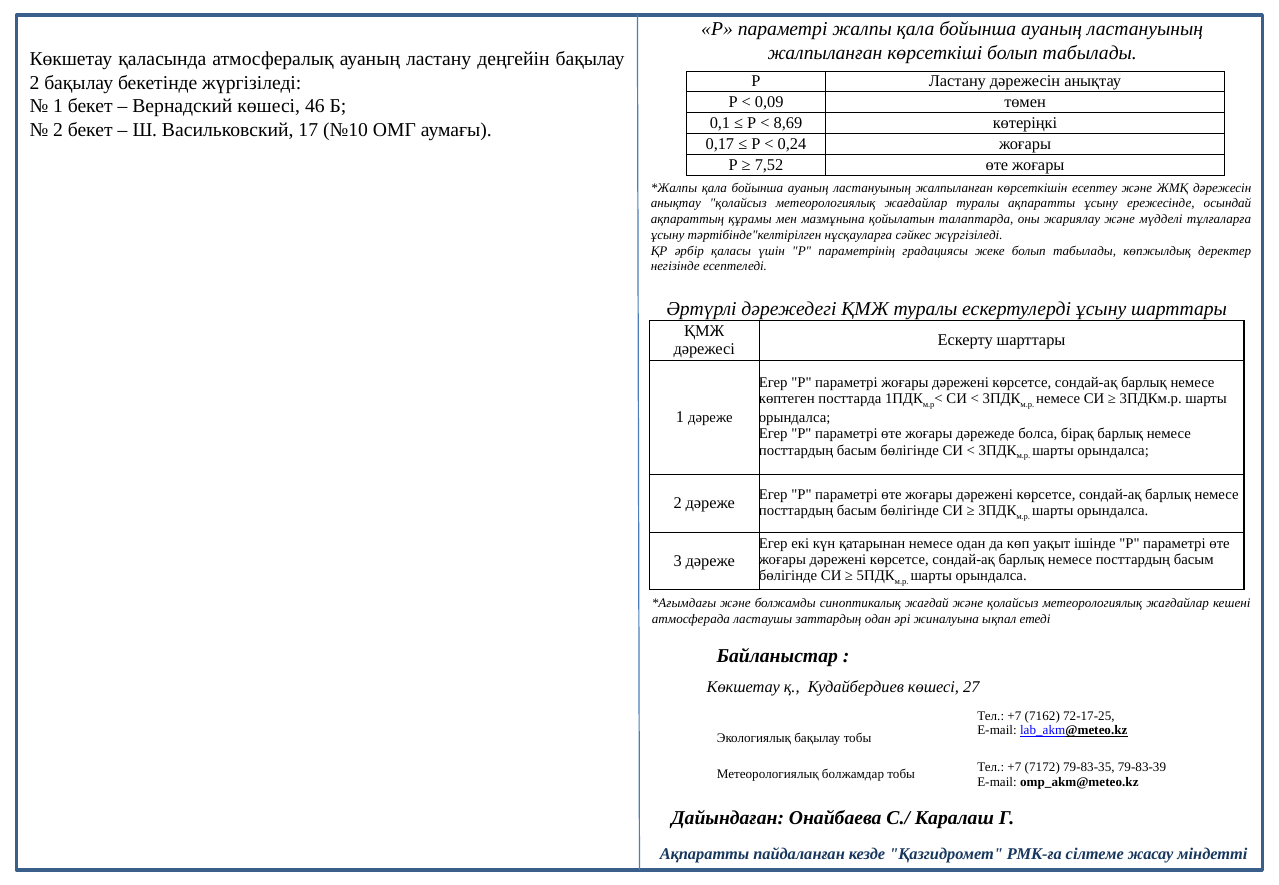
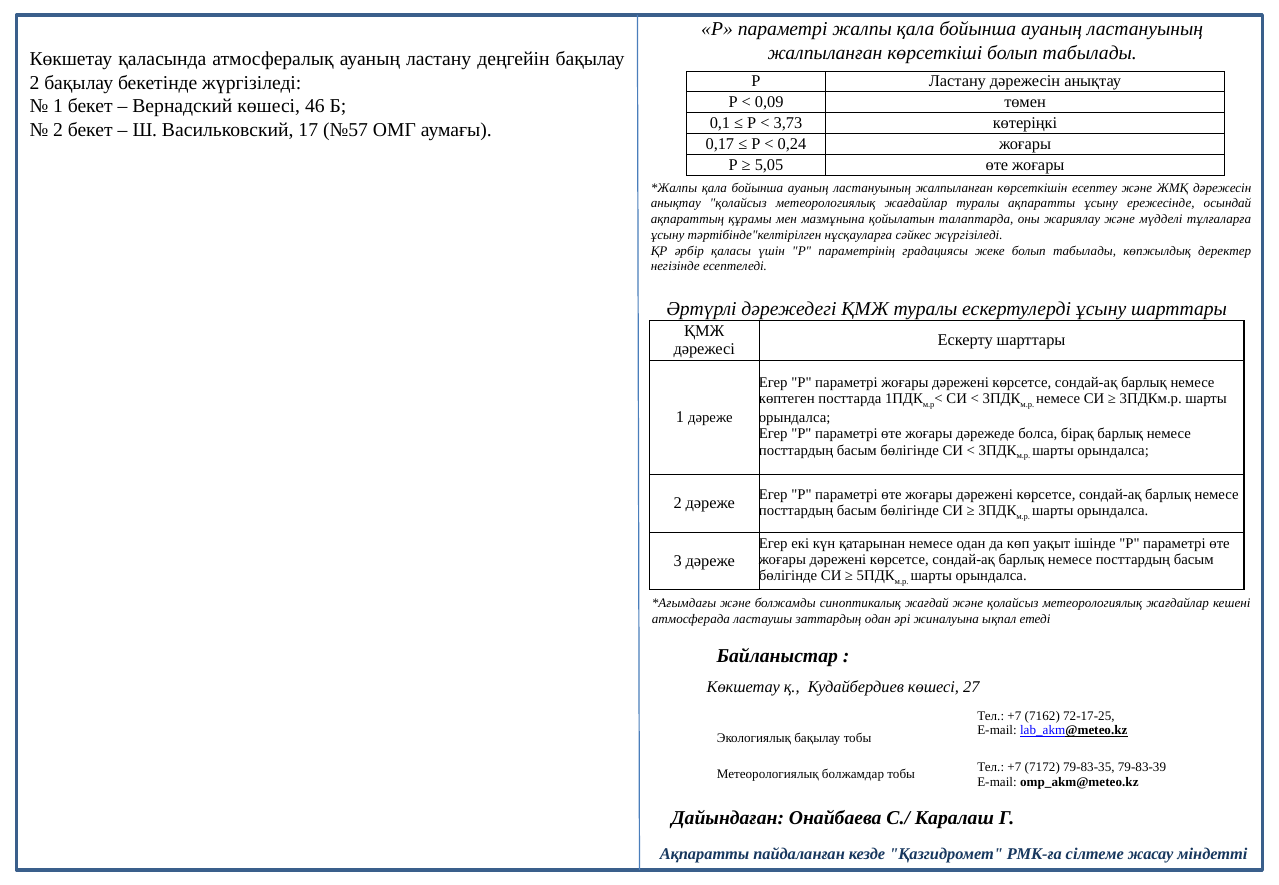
8,69: 8,69 -> 3,73
№10: №10 -> №57
7,52: 7,52 -> 5,05
